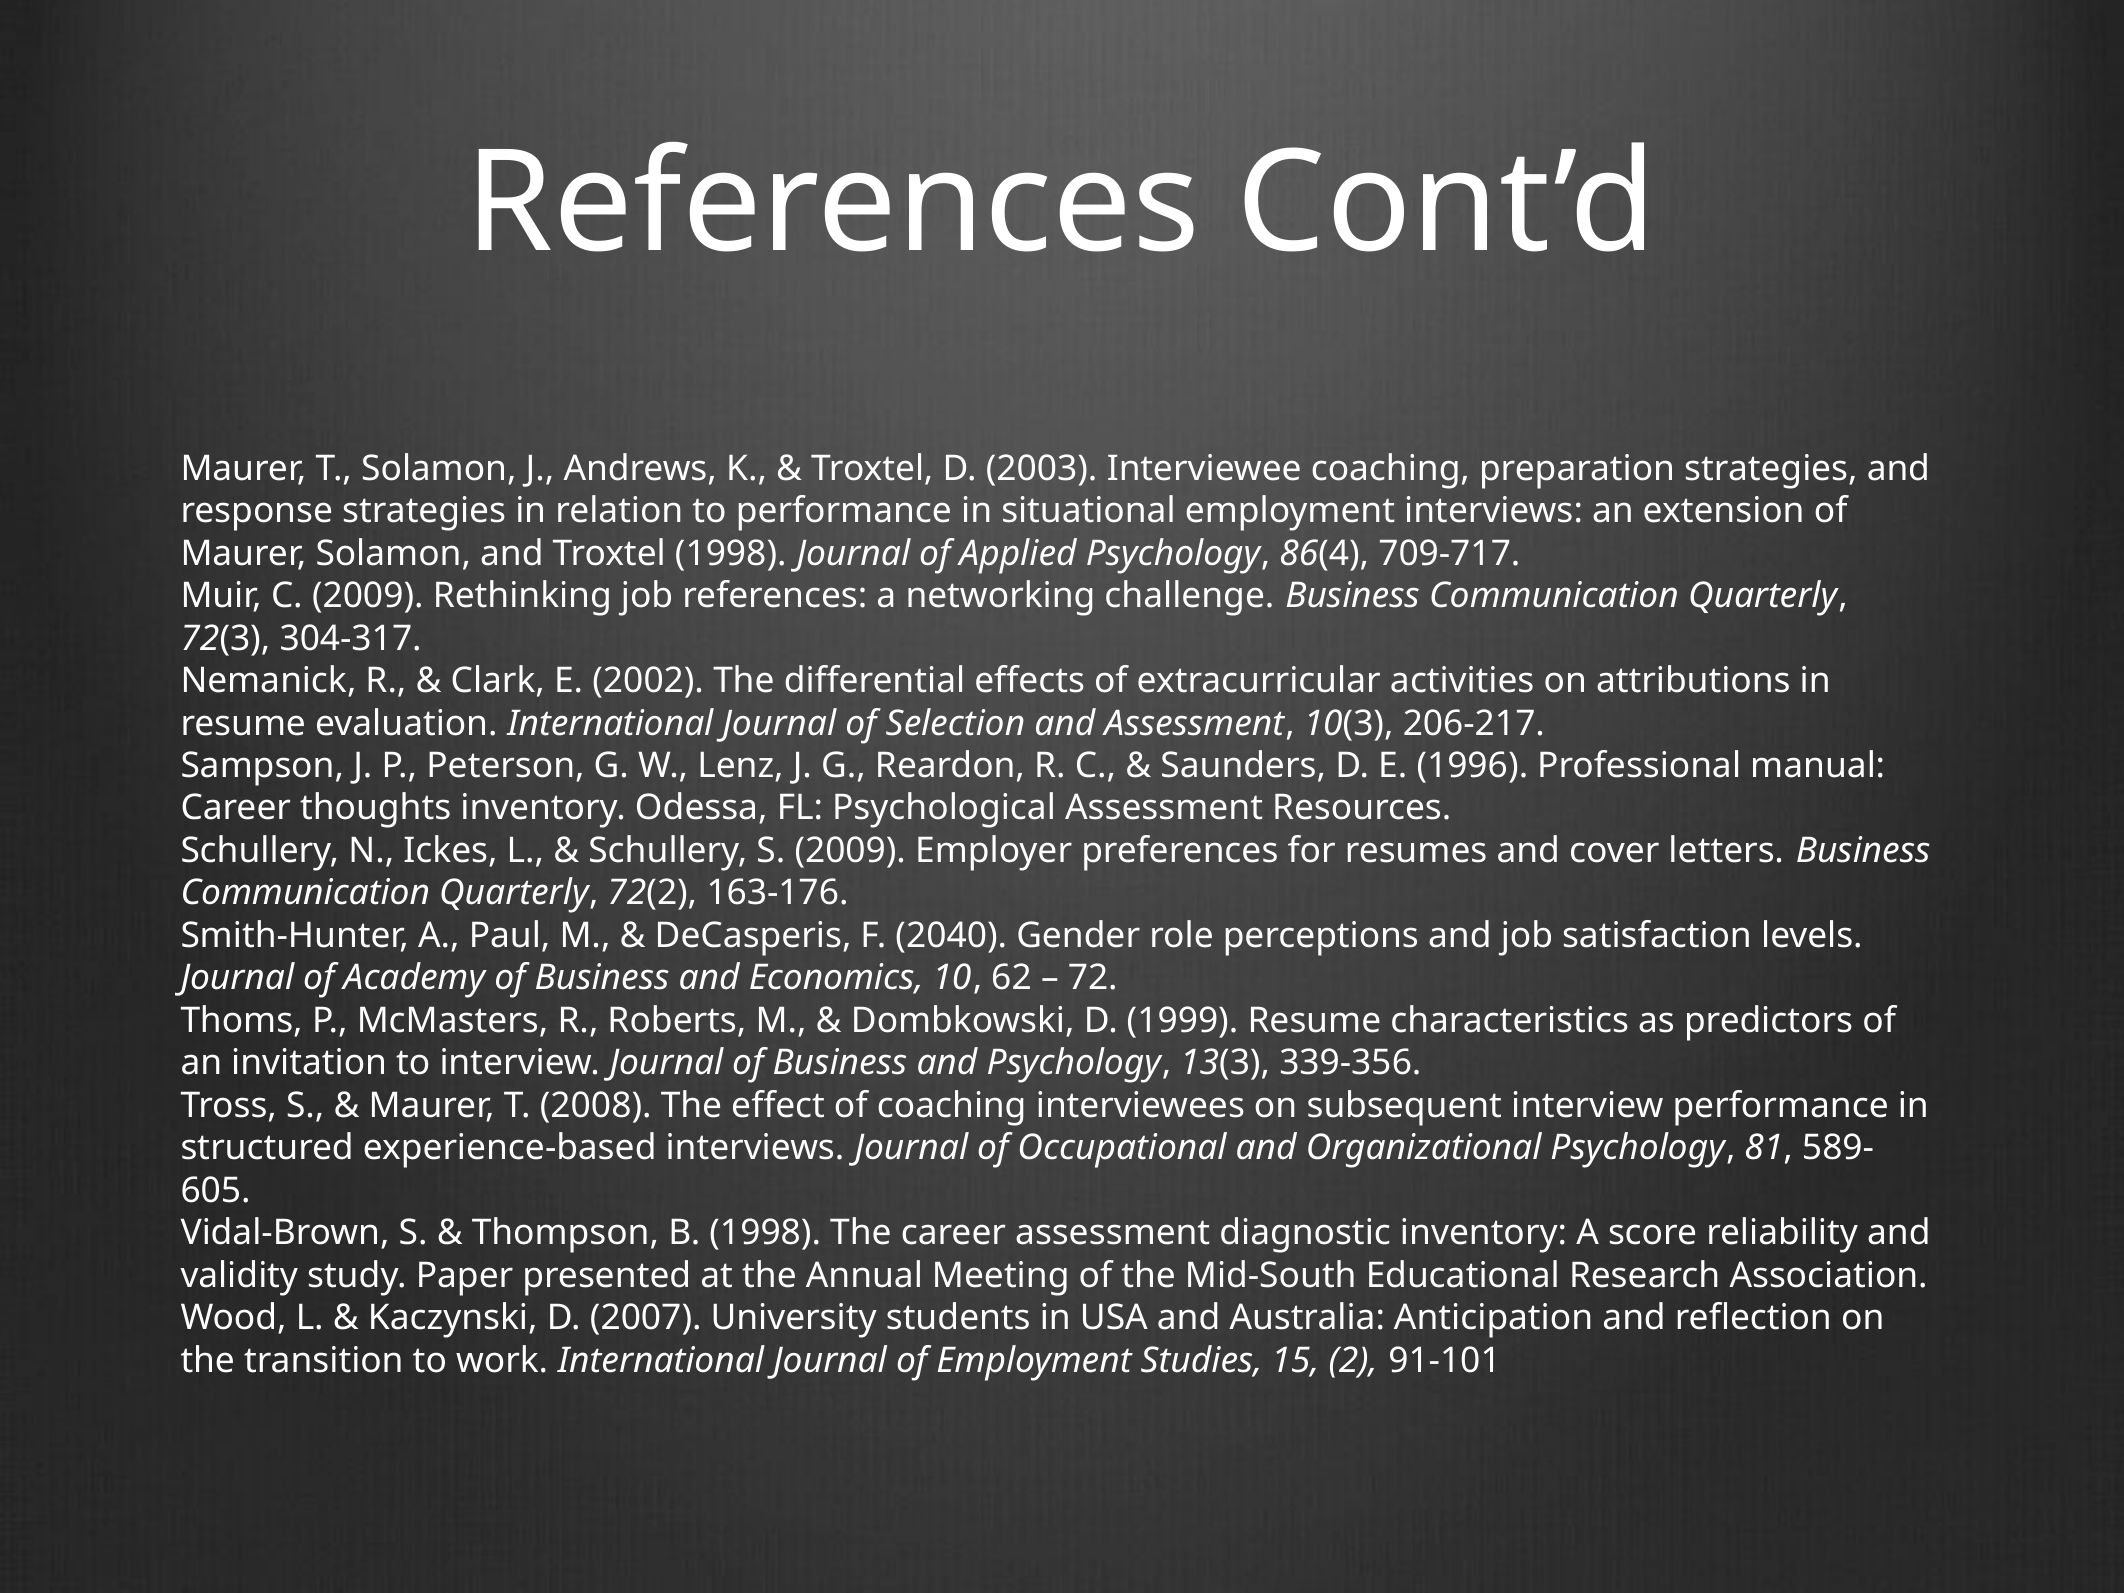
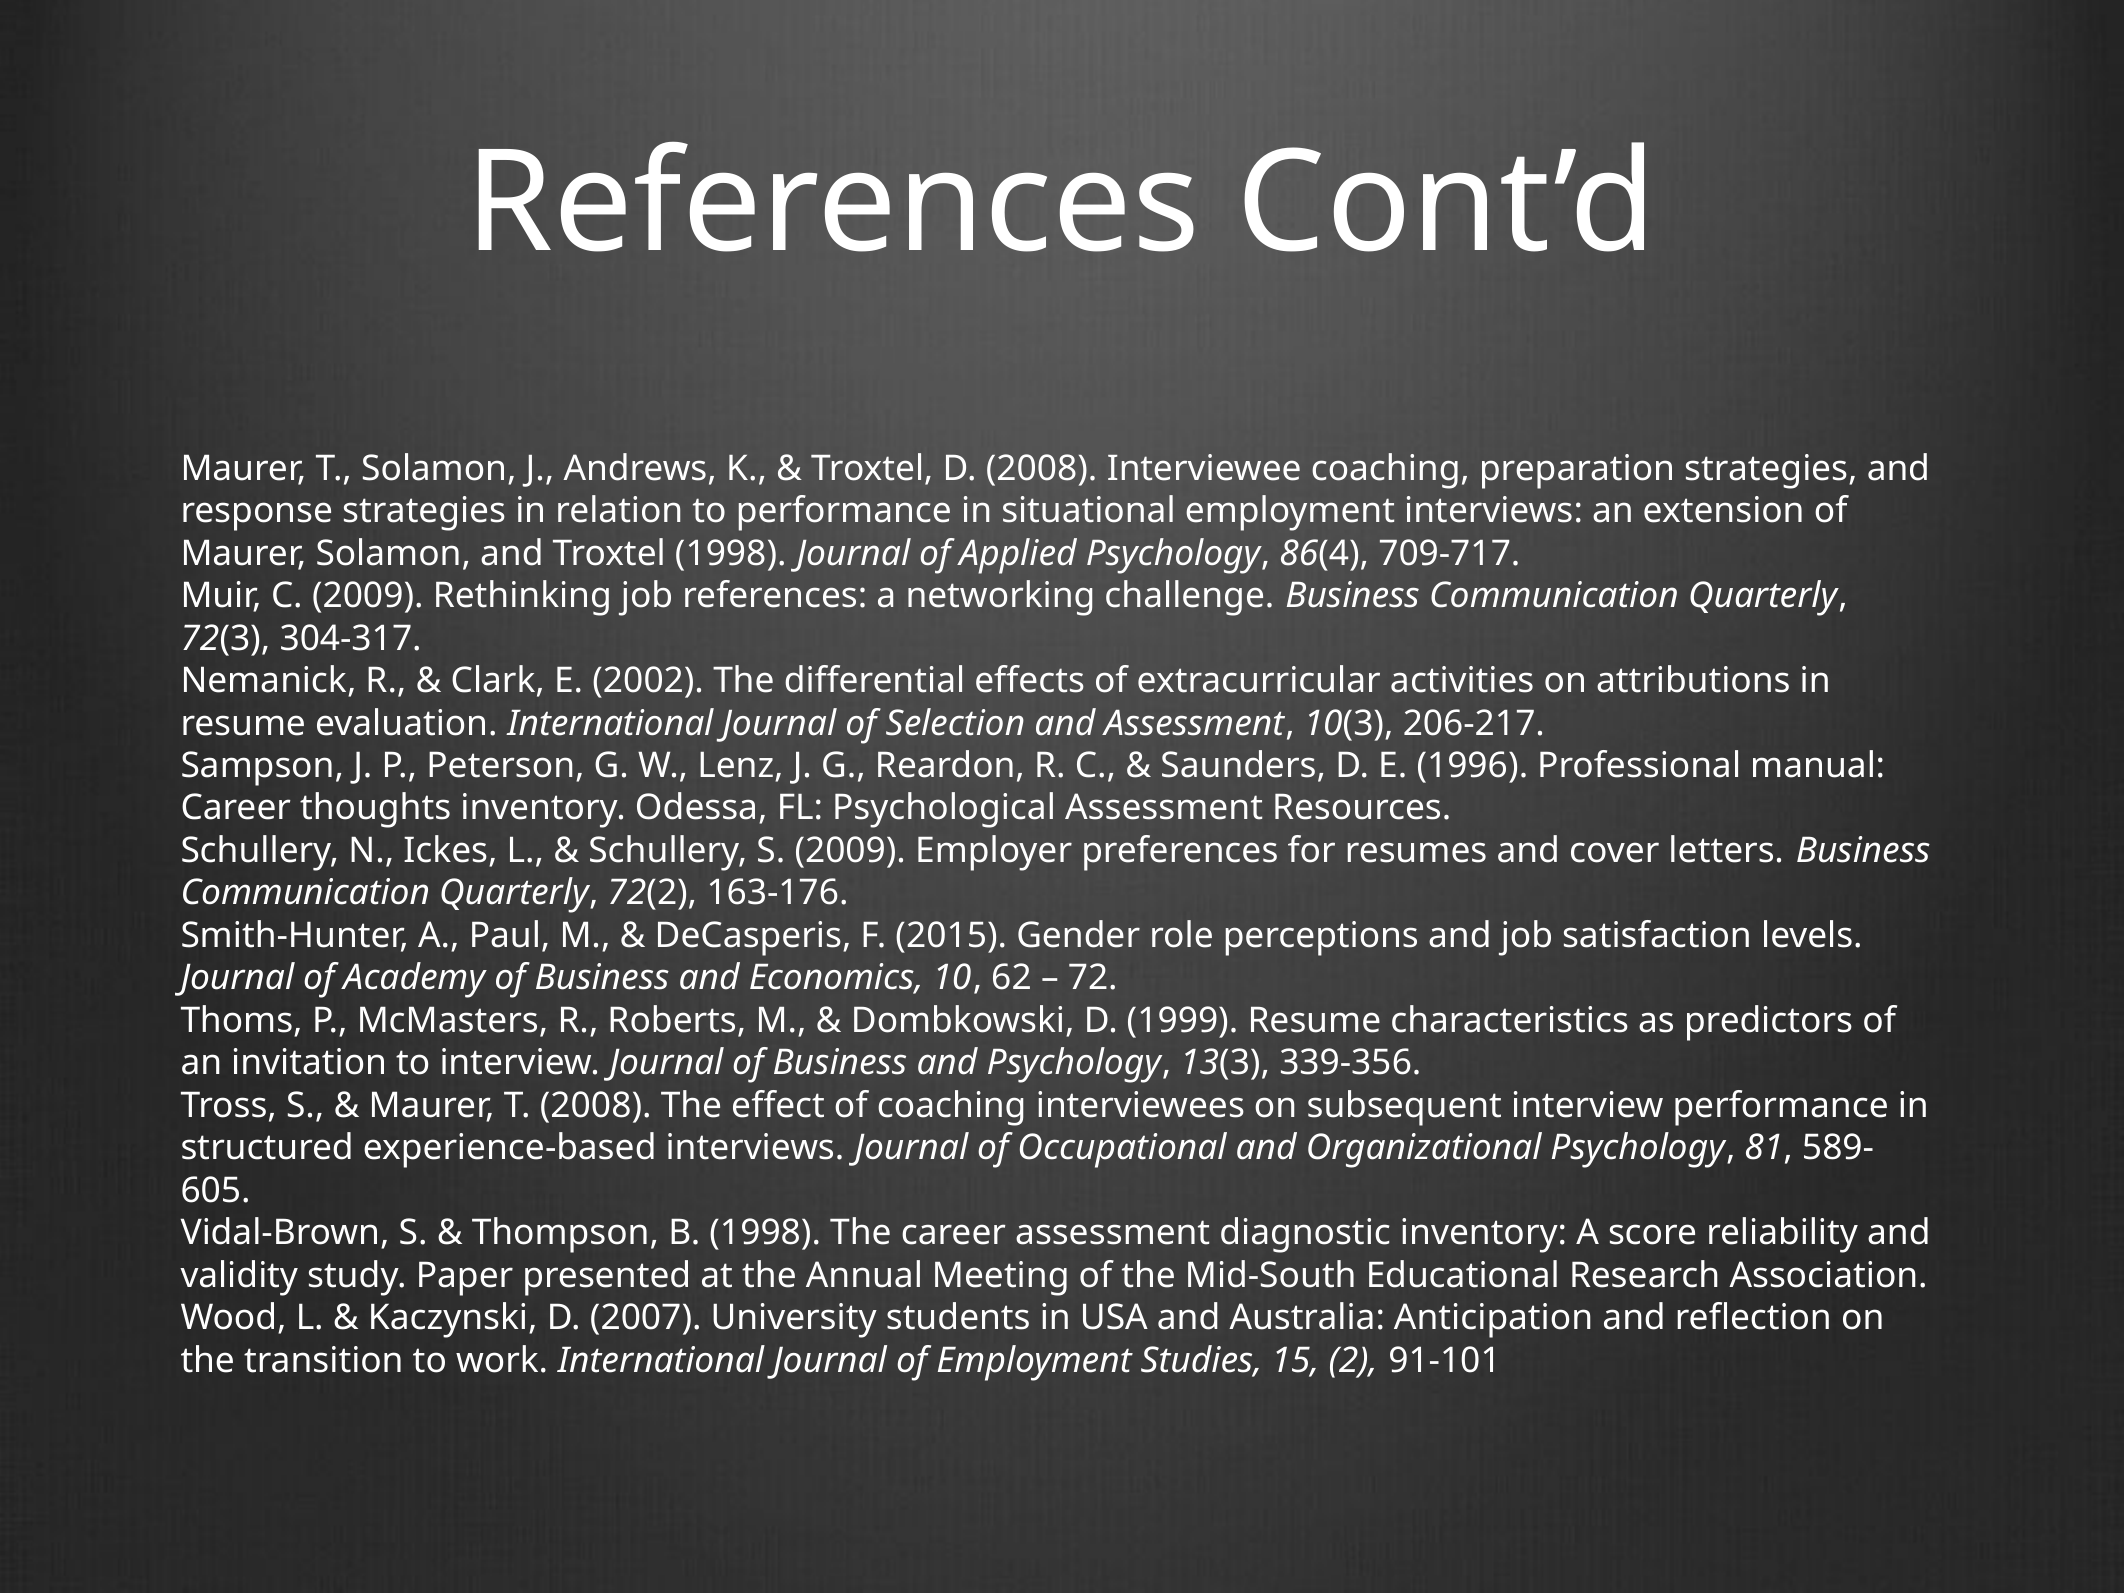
D 2003: 2003 -> 2008
2040: 2040 -> 2015
